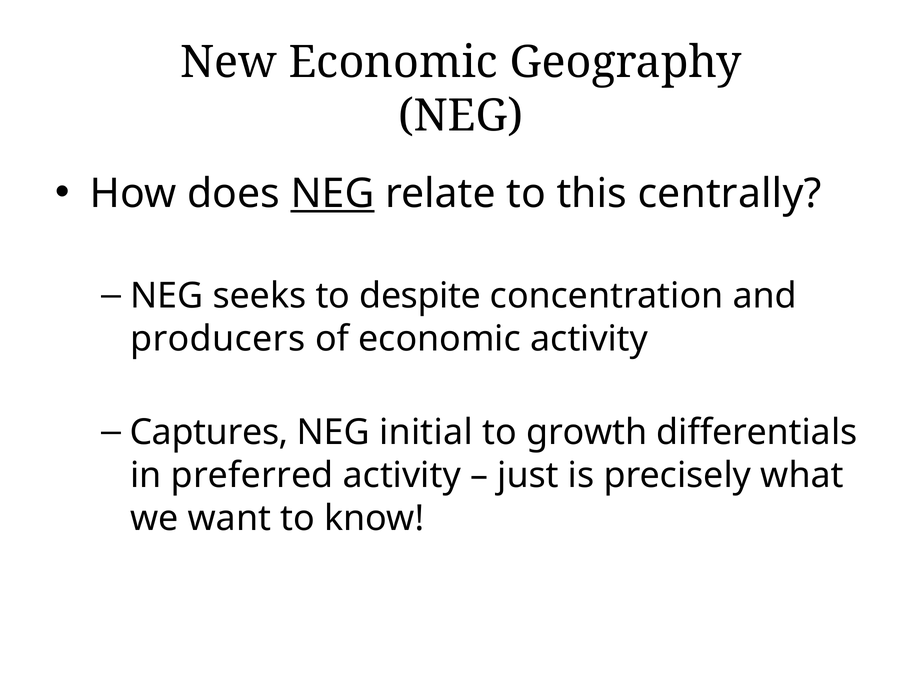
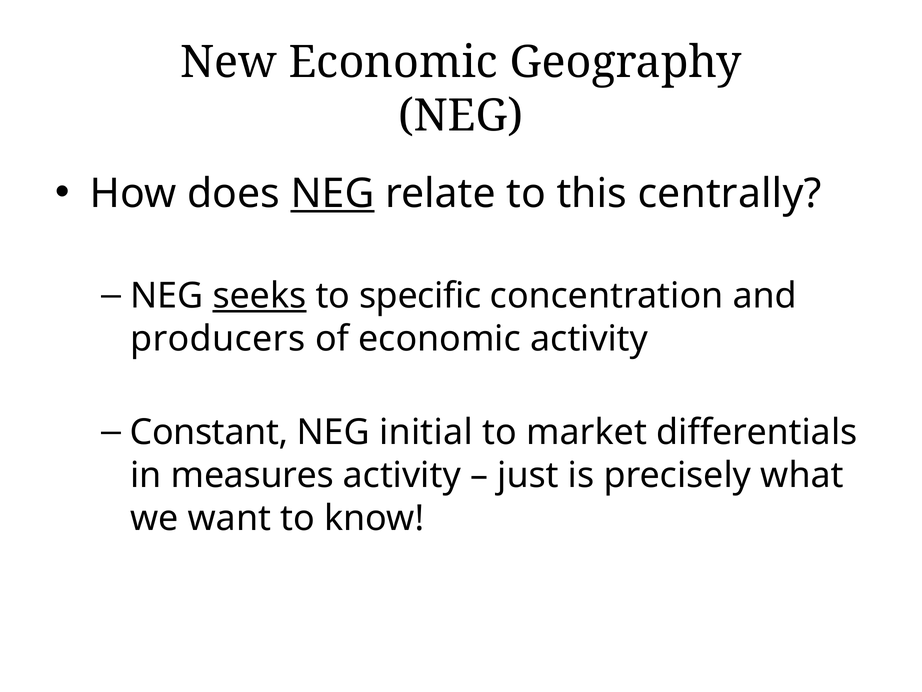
seeks underline: none -> present
despite: despite -> specific
Captures: Captures -> Constant
growth: growth -> market
preferred: preferred -> measures
